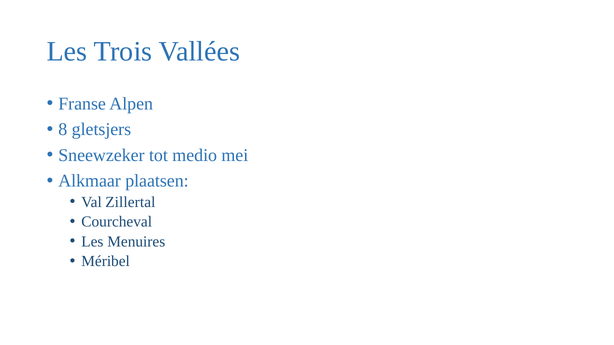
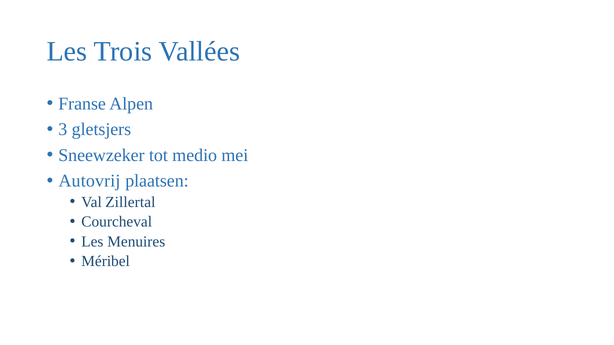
8: 8 -> 3
Alkmaar: Alkmaar -> Autovrij
